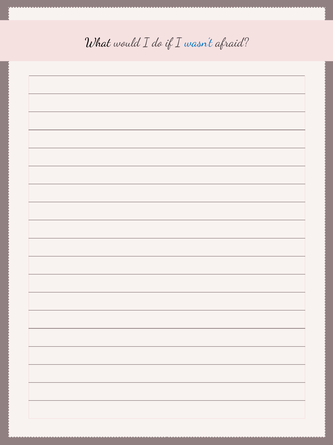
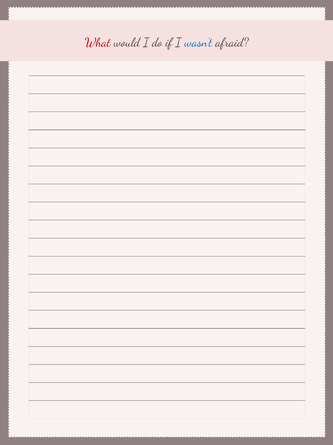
What colour: black -> red
